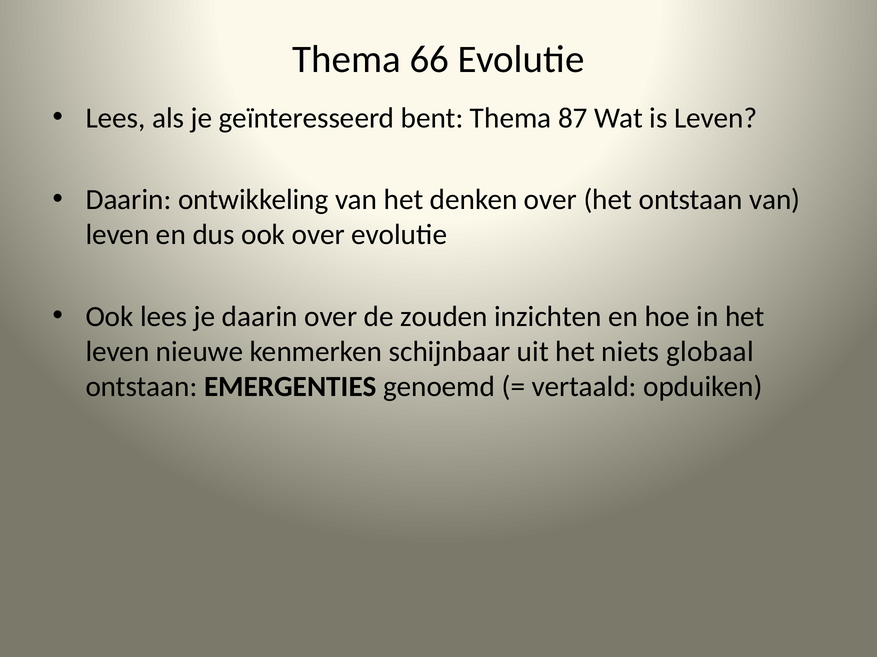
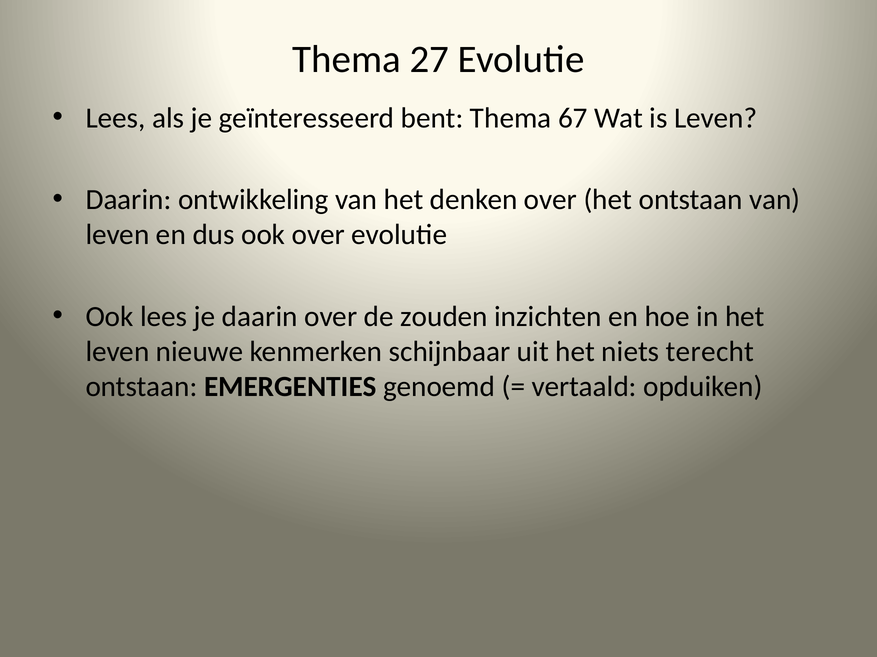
66: 66 -> 27
87: 87 -> 67
globaal: globaal -> terecht
